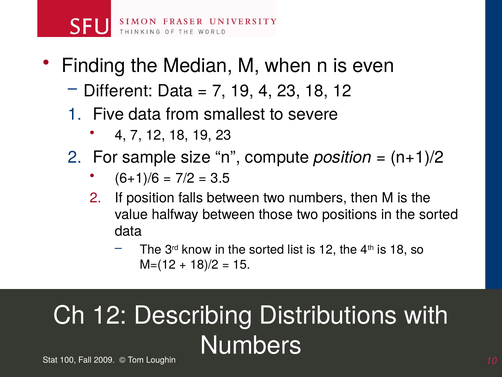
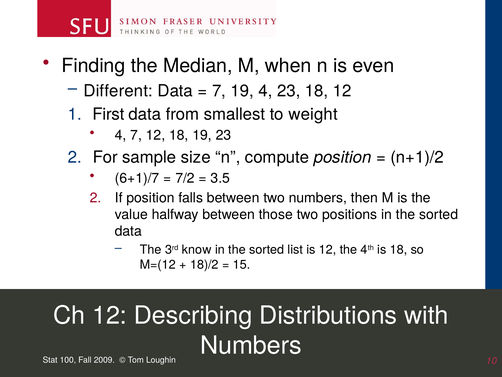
Five: Five -> First
severe: severe -> weight
6+1)/6: 6+1)/6 -> 6+1)/7
